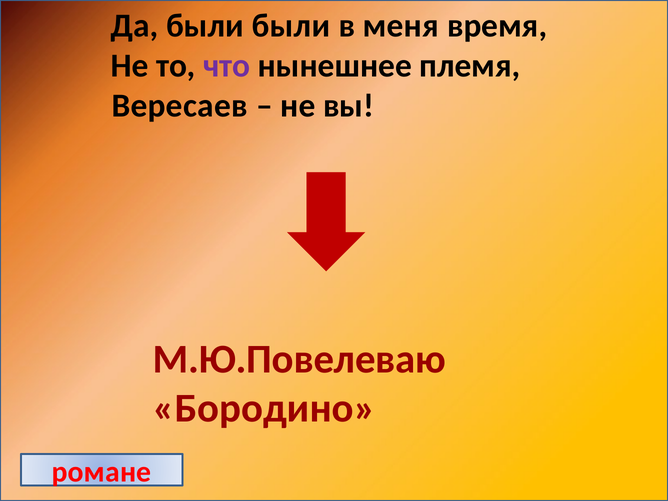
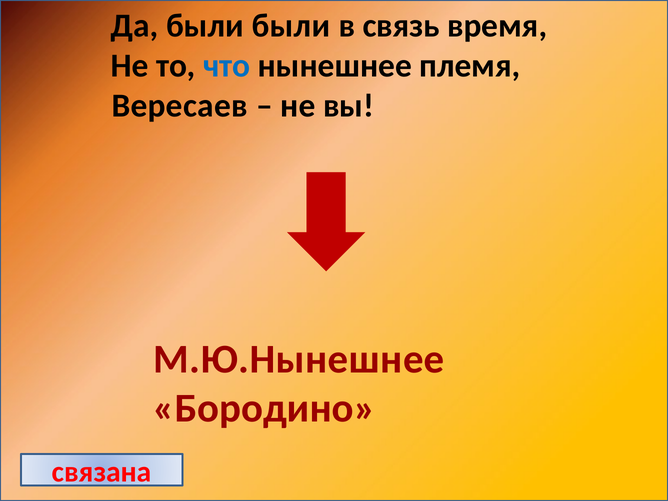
меня: меня -> связь
что colour: purple -> blue
М.Ю.Повелеваю: М.Ю.Повелеваю -> М.Ю.Нынешнее
романе: романе -> связана
